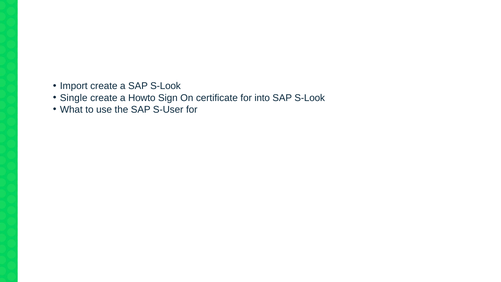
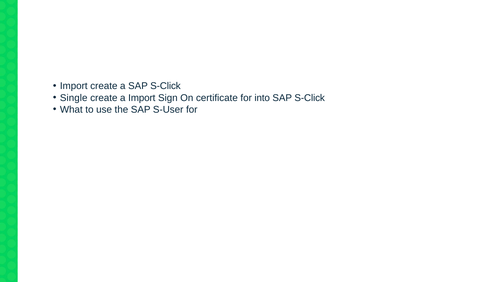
a SAP S-Look: S-Look -> S-Click
a Howto: Howto -> Import
S-Look at (310, 98): S-Look -> S-Click
